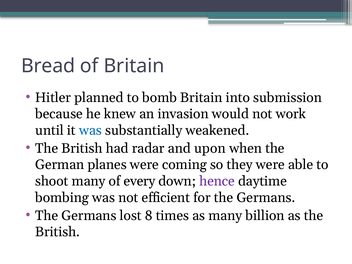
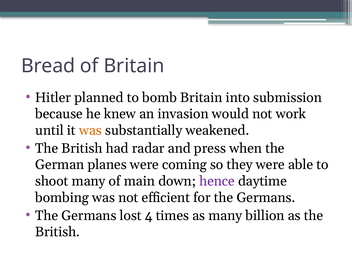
was at (90, 130) colour: blue -> orange
upon: upon -> press
every: every -> main
8: 8 -> 4
